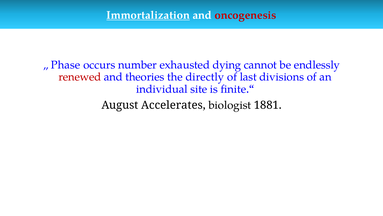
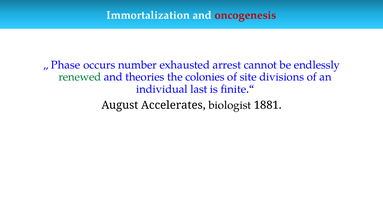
Immortalization underline: present -> none
dying: dying -> arrest
renewed colour: red -> green
directly: directly -> colonies
last: last -> site
site: site -> last
